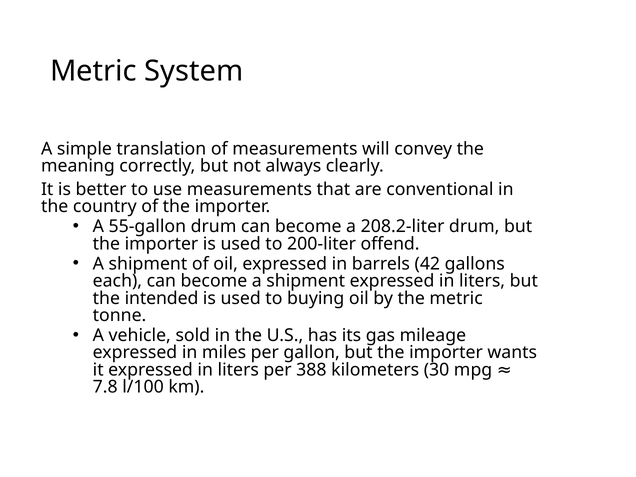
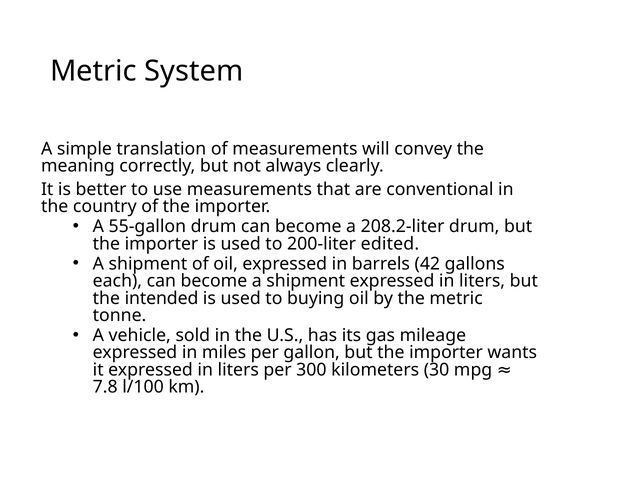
offend: offend -> edited
388: 388 -> 300
